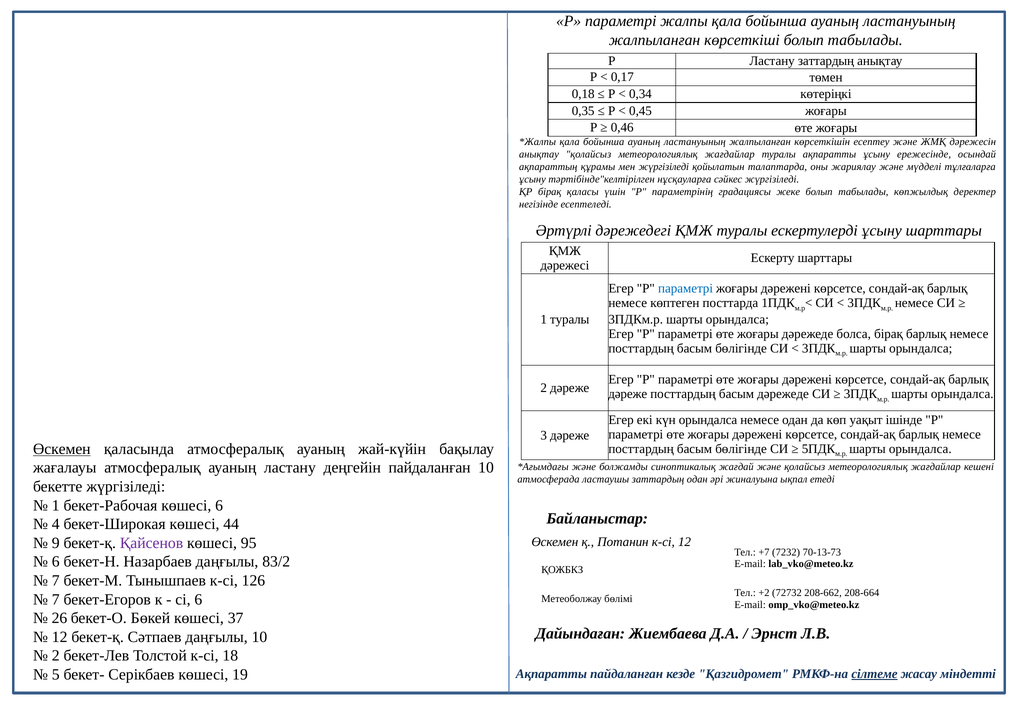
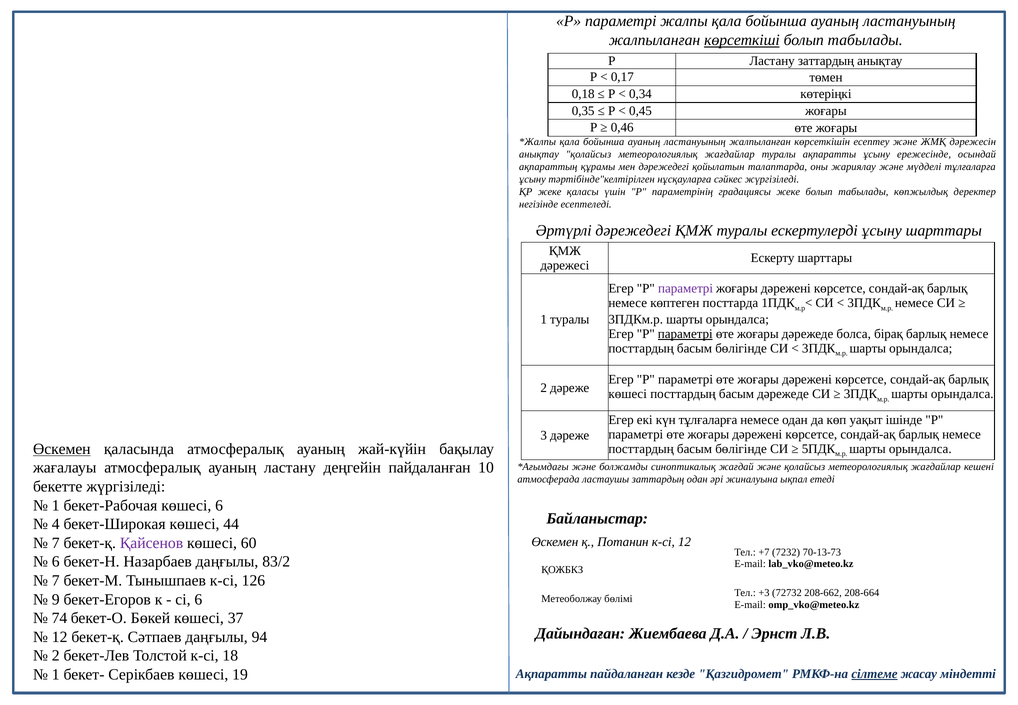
көрсеткіші underline: none -> present
мен жүргізіледі: жүргізіледі -> дәрежедегі
ҚР бірақ: бірақ -> жеке
параметрі at (686, 289) colour: blue -> purple
параметрі at (685, 334) underline: none -> present
дәреже at (628, 394): дәреже -> көшесі
күн орындалса: орындалса -> тұлғаларға
9 at (56, 543): 9 -> 7
95: 95 -> 60
+2: +2 -> +3
7 at (56, 599): 7 -> 9
26: 26 -> 74
даңғылы 10: 10 -> 94
5 at (56, 674): 5 -> 1
